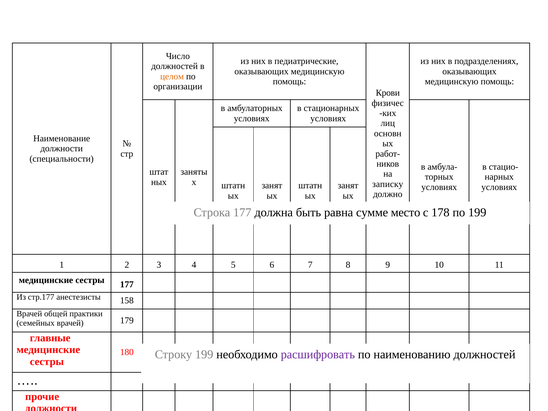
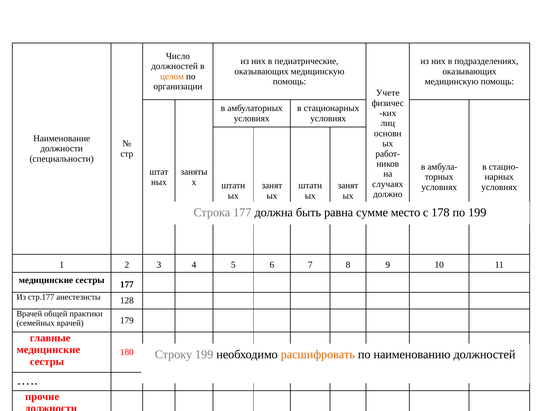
Крови: Крови -> Учете
записку: записку -> случаях
158: 158 -> 128
расшифровать colour: purple -> orange
